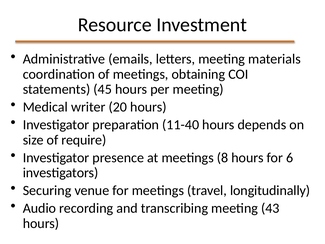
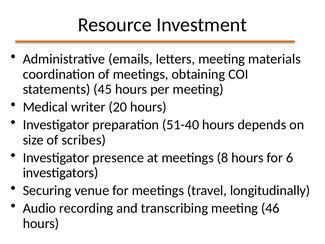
11-40: 11-40 -> 51-40
require: require -> scribes
43: 43 -> 46
